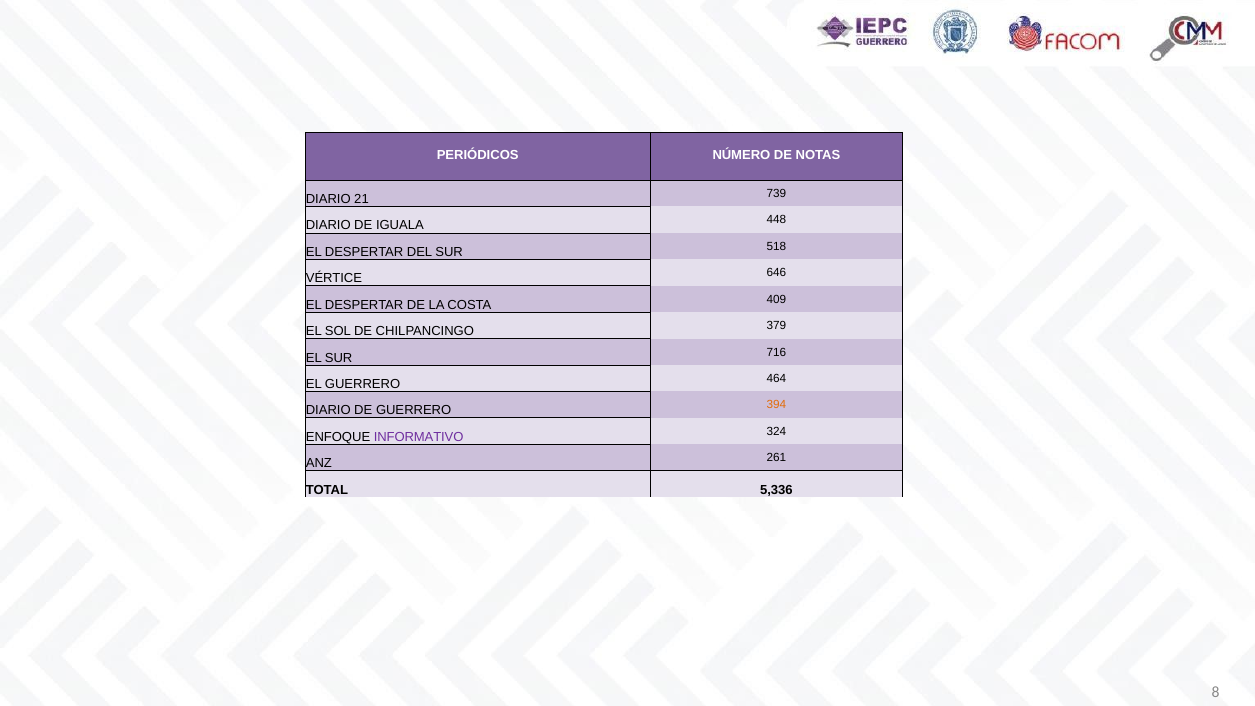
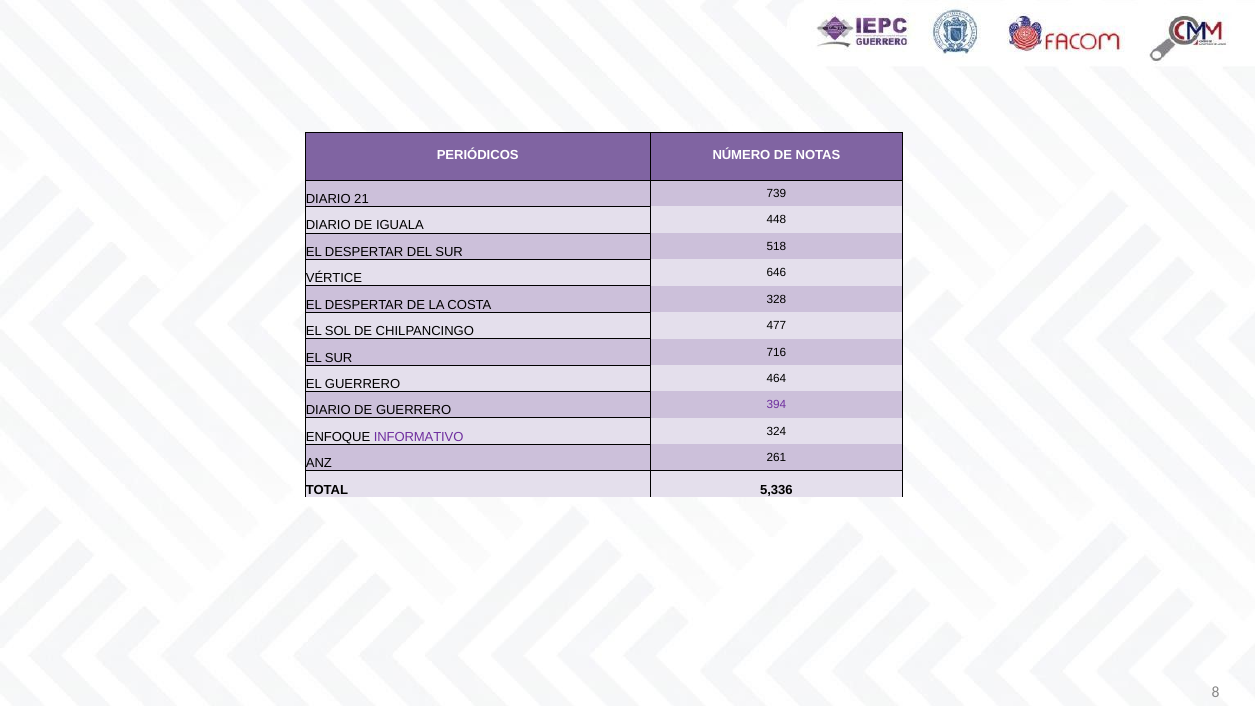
409: 409 -> 328
379: 379 -> 477
394 colour: orange -> purple
